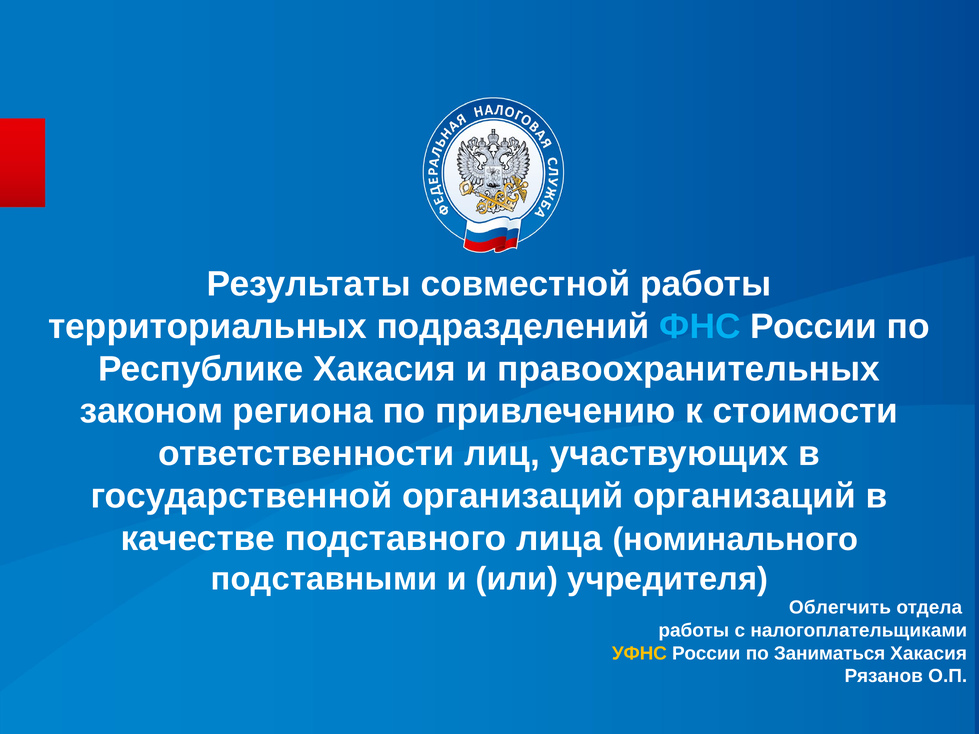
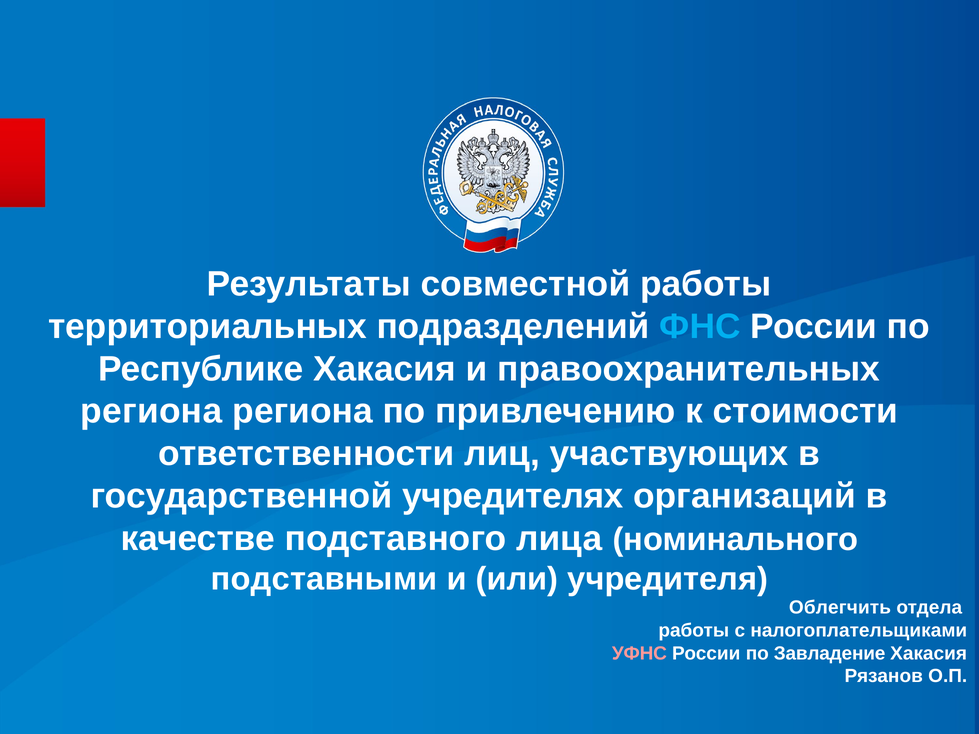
законом at (152, 411): законом -> региона
государственной организаций: организаций -> учредителях
УФНС colour: yellow -> pink
Заниматься: Заниматься -> Завладение
